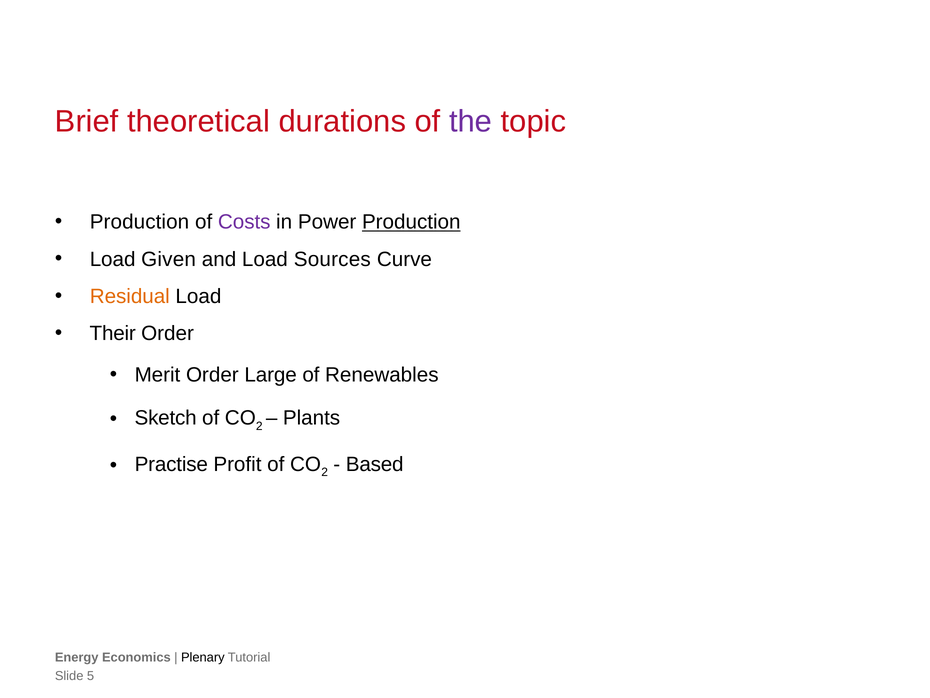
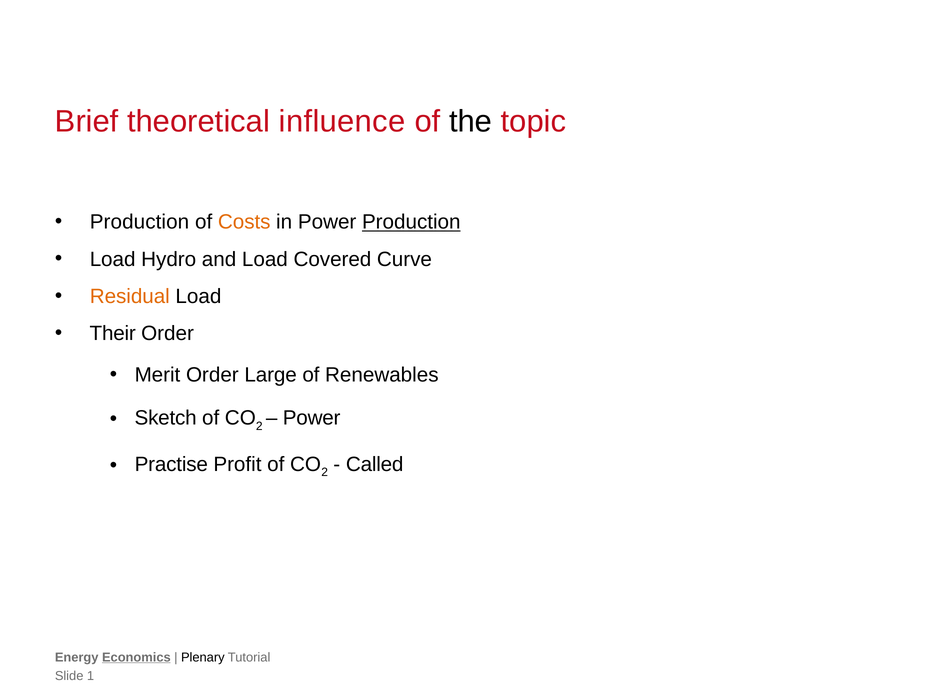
durations: durations -> influence
the colour: purple -> black
Costs colour: purple -> orange
Given: Given -> Hydro
Sources: Sources -> Covered
Plants at (312, 418): Plants -> Power
Based: Based -> Called
Economics underline: none -> present
5: 5 -> 1
